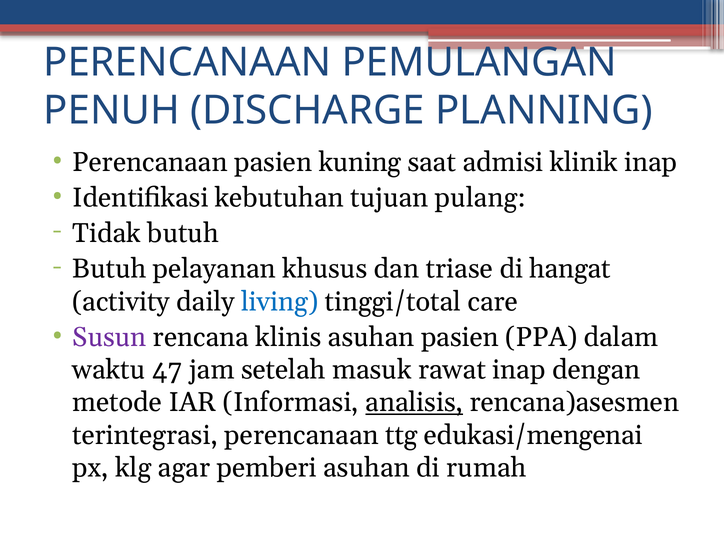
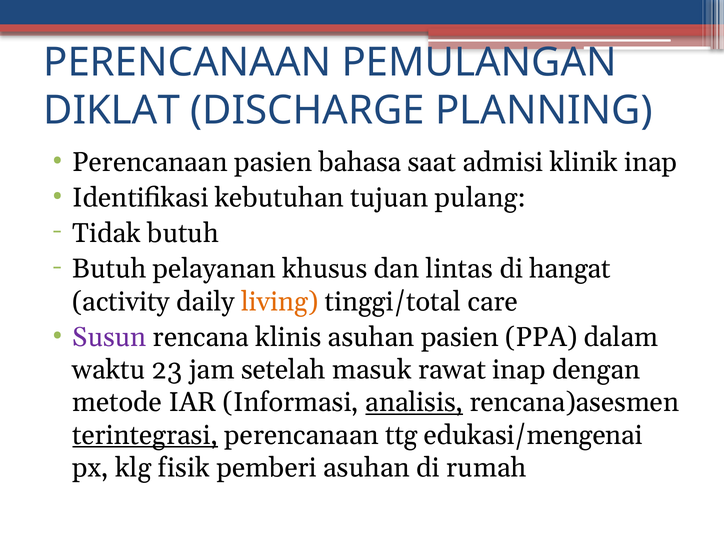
PENUH: PENUH -> DIKLAT
kuning: kuning -> bahasa
triase: triase -> lintas
living colour: blue -> orange
47: 47 -> 23
terintegrasi underline: none -> present
agar: agar -> fisik
